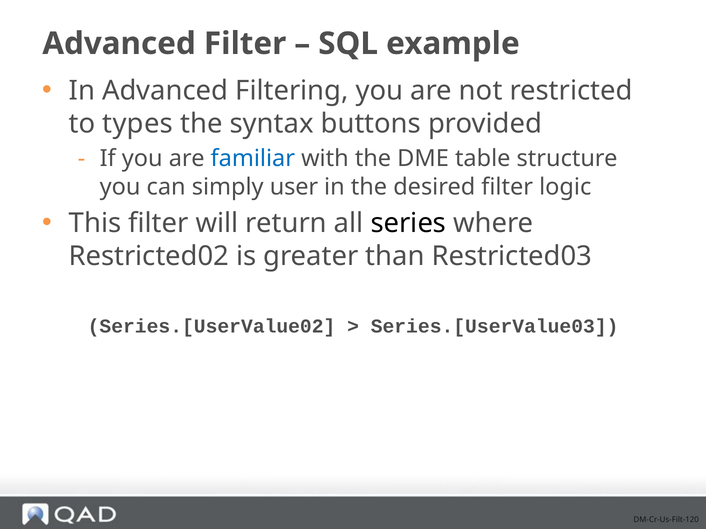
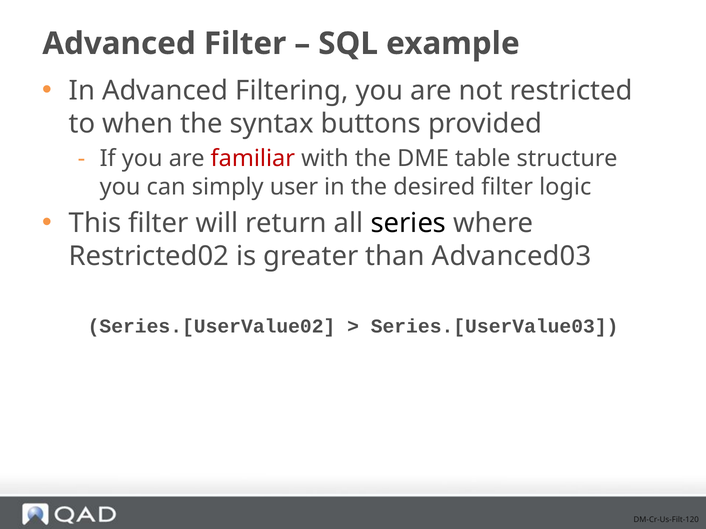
types: types -> when
familiar colour: blue -> red
Restricted03: Restricted03 -> Advanced03
